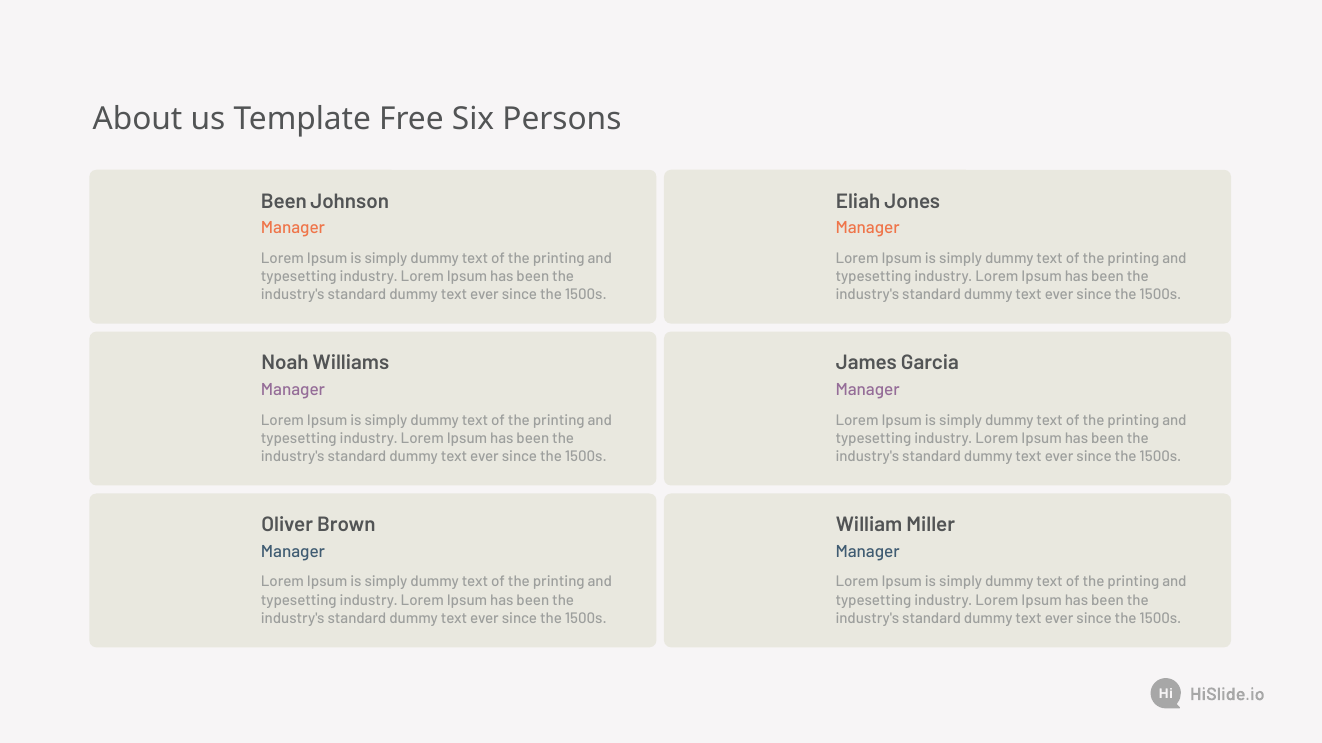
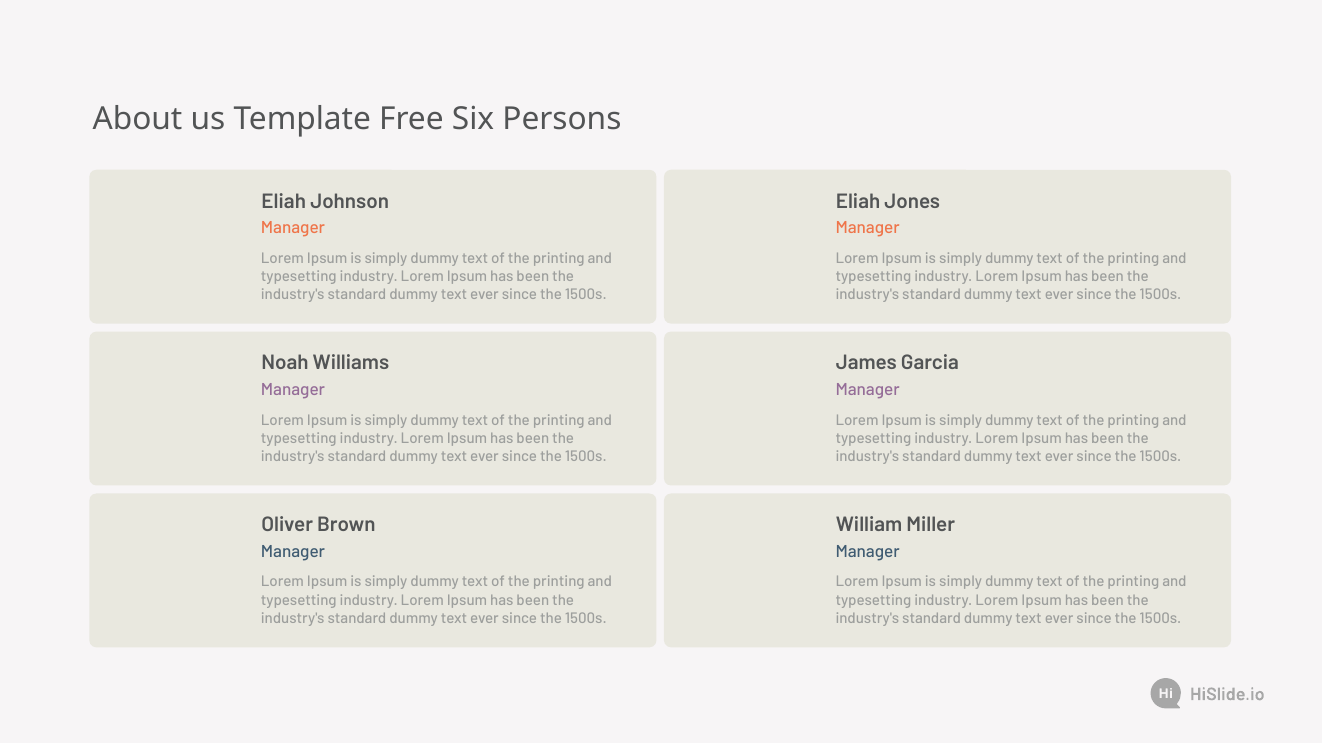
Been at (284, 201): Been -> Eliah
